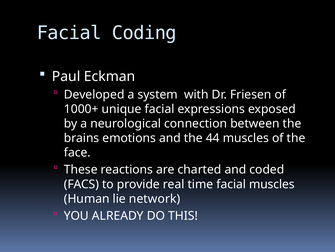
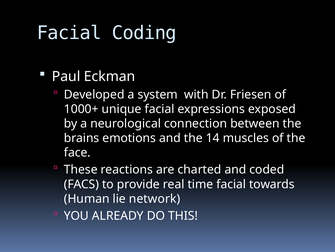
44: 44 -> 14
facial muscles: muscles -> towards
